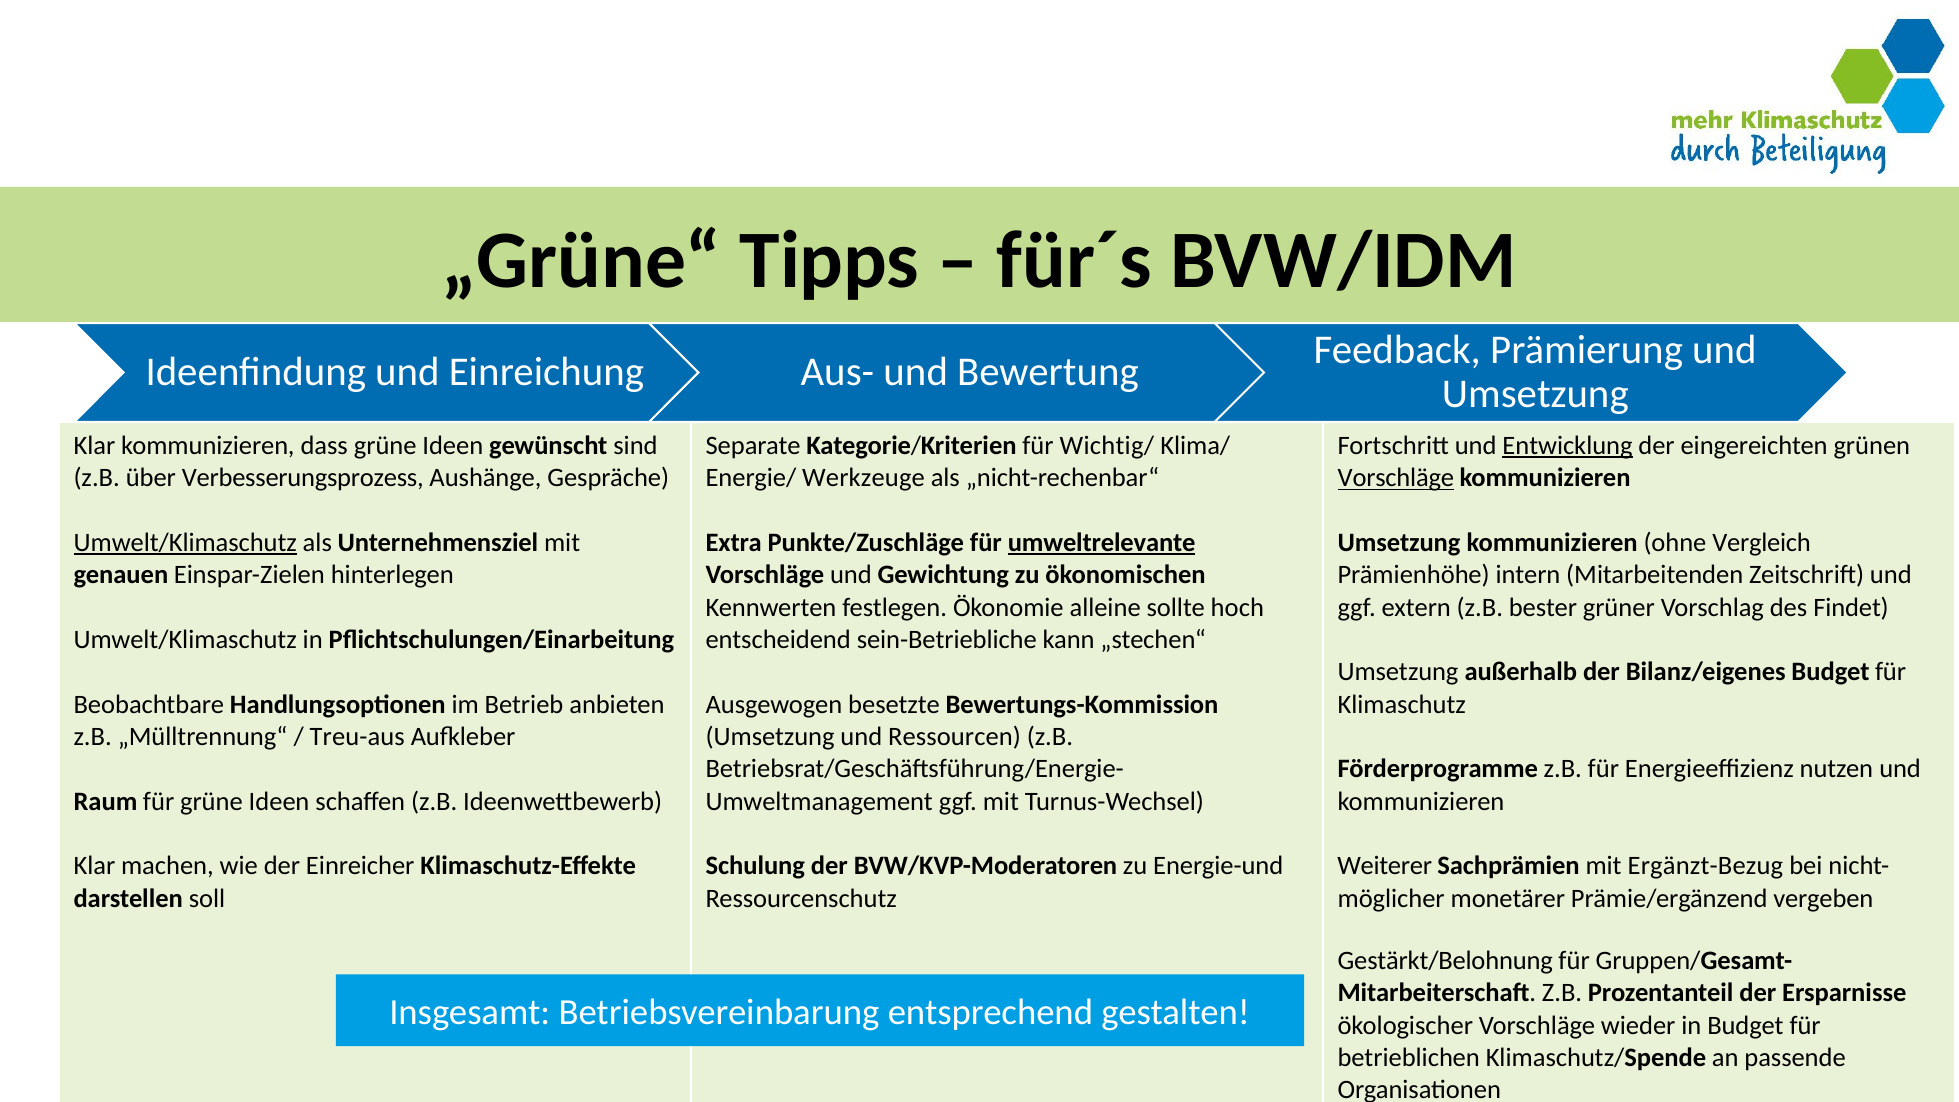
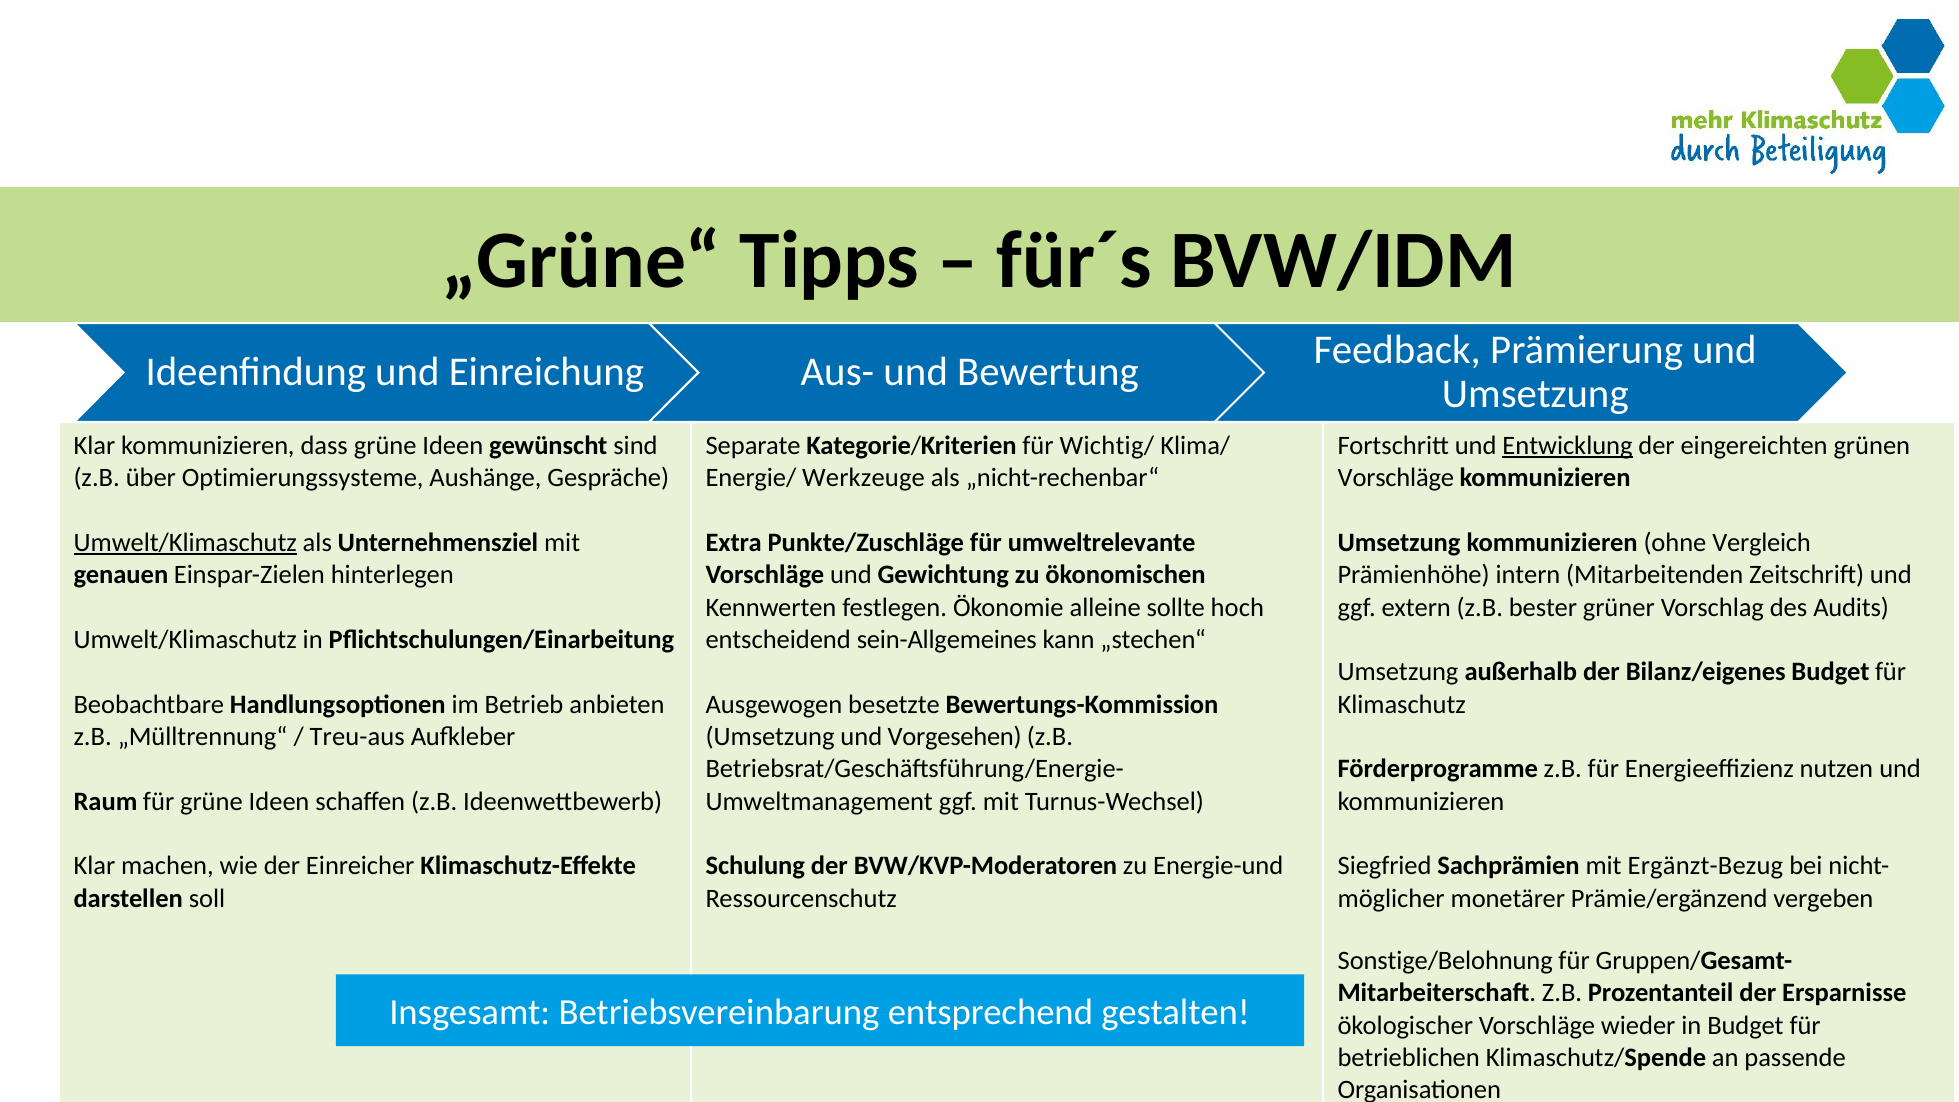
Verbesserungsprozess: Verbesserungsprozess -> Optimierungssysteme
Vorschläge at (1396, 478) underline: present -> none
umweltrelevante underline: present -> none
Findet: Findet -> Audits
sein-Betriebliche: sein-Betriebliche -> sein-Allgemeines
Ressourcen: Ressourcen -> Vorgesehen
Weiterer: Weiterer -> Siegfried
Gestärkt/Belohnung: Gestärkt/Belohnung -> Sonstige/Belohnung
